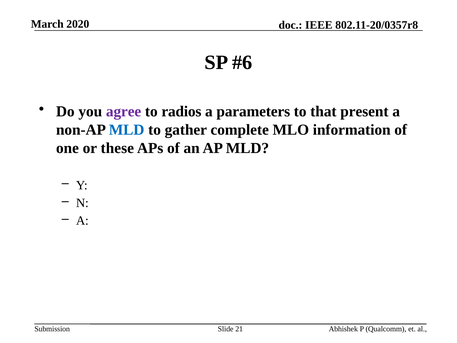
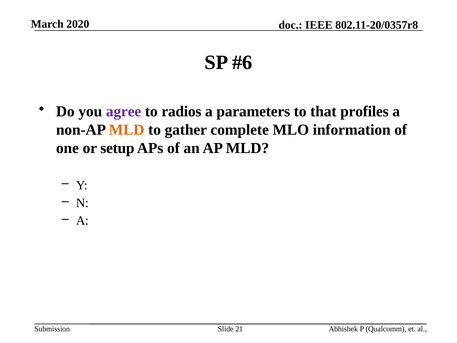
present: present -> profiles
MLD at (127, 130) colour: blue -> orange
these: these -> setup
